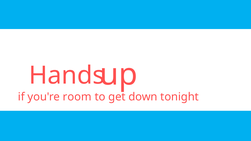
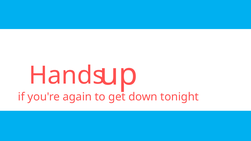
room: room -> again
